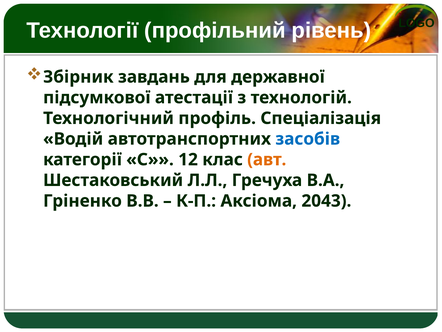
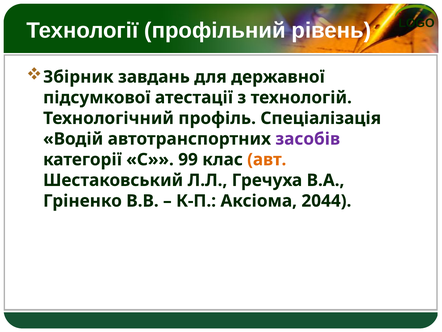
засобів colour: blue -> purple
12: 12 -> 99
2043: 2043 -> 2044
